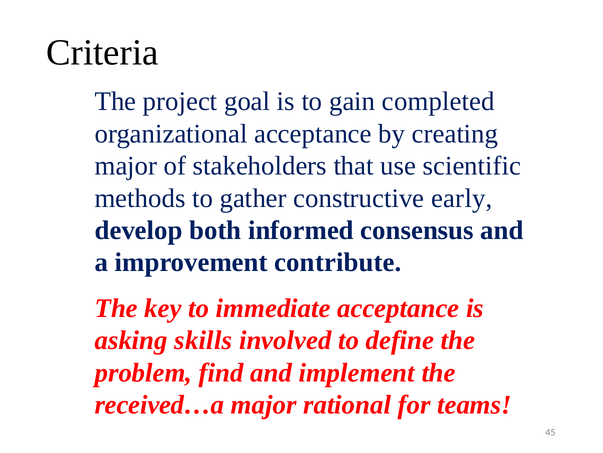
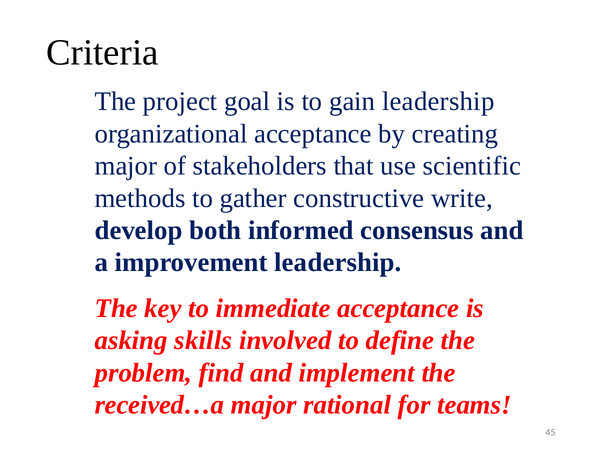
gain completed: completed -> leadership
early: early -> write
improvement contribute: contribute -> leadership
